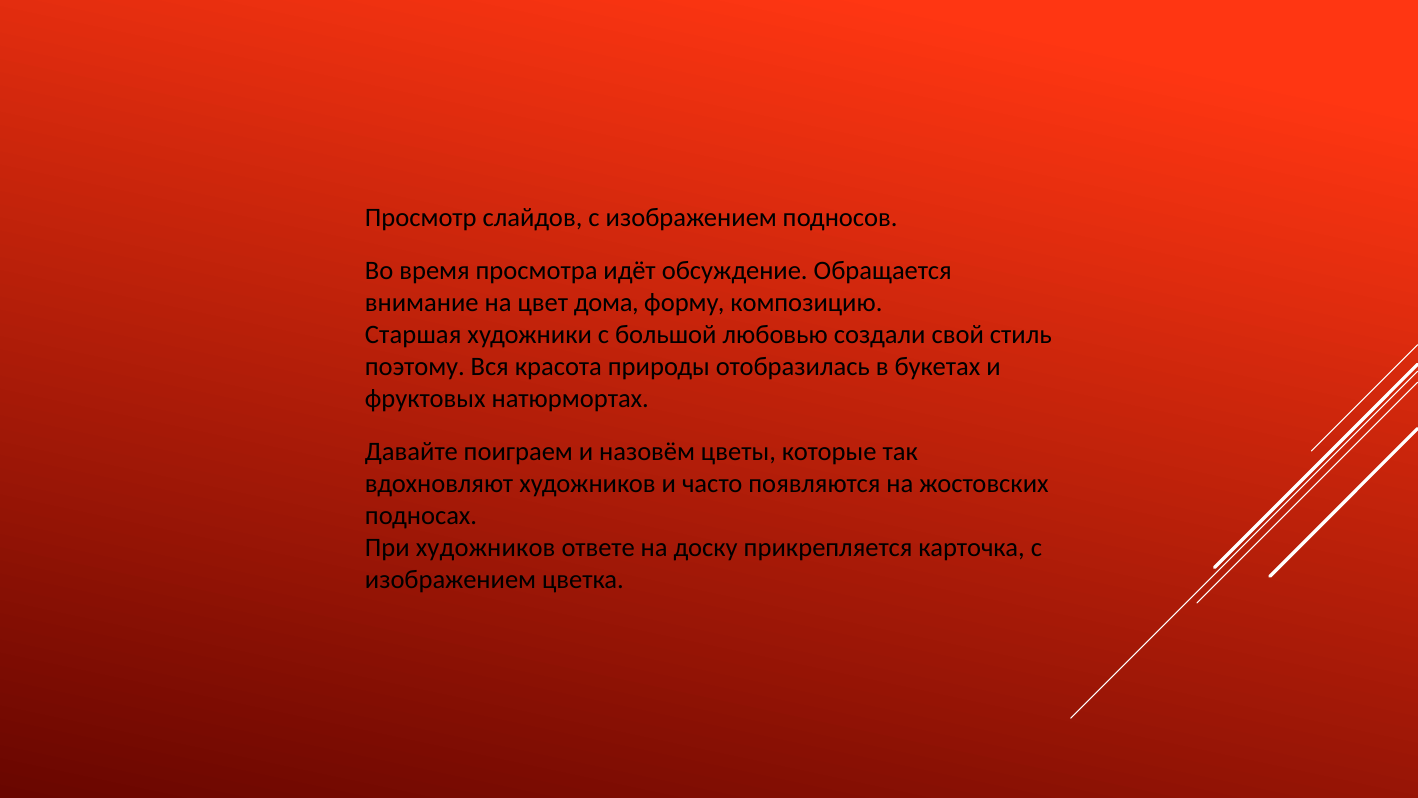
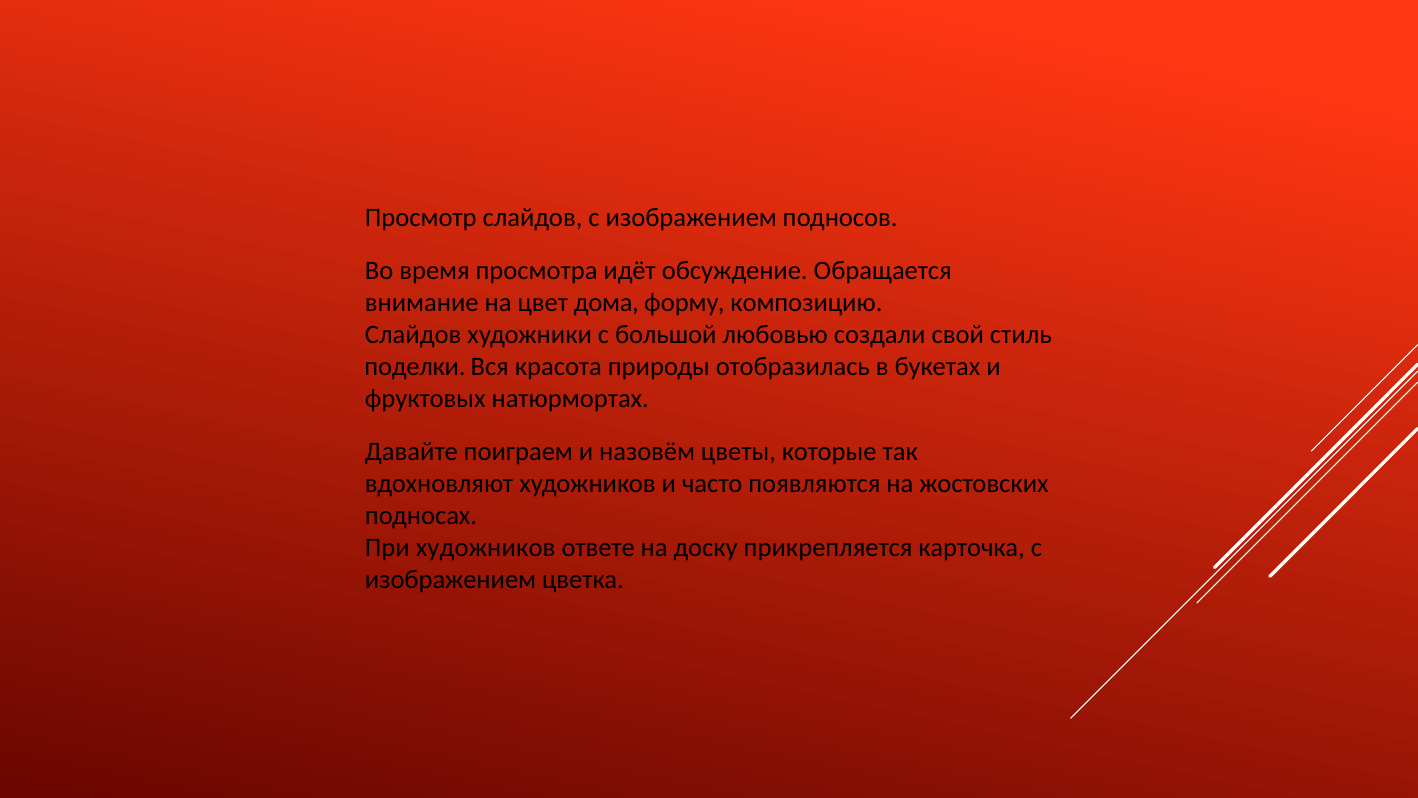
Старшая at (413, 335): Старшая -> Слайдов
поэтому: поэтому -> поделки
